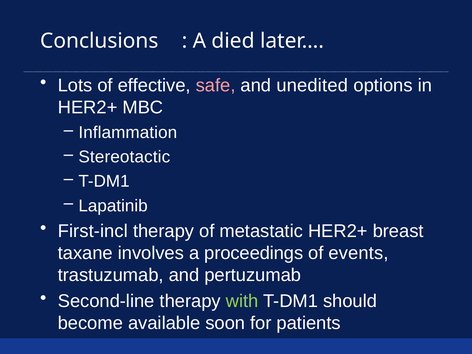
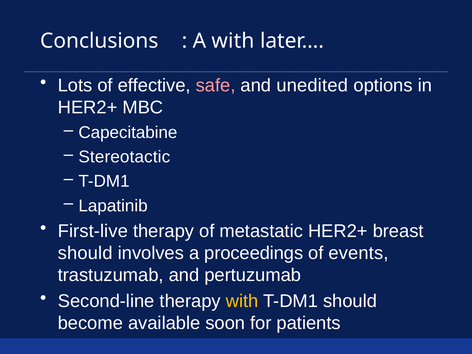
A died: died -> with
Inflammation: Inflammation -> Capecitabine
First-incl: First-incl -> First-live
taxane at (85, 253): taxane -> should
with at (242, 301) colour: light green -> yellow
